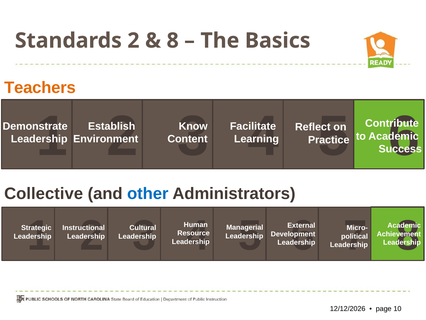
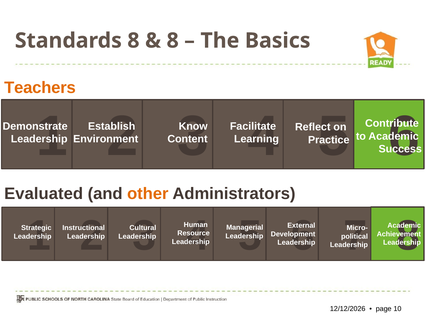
Standards 2: 2 -> 8
Collective: Collective -> Evaluated
other colour: blue -> orange
